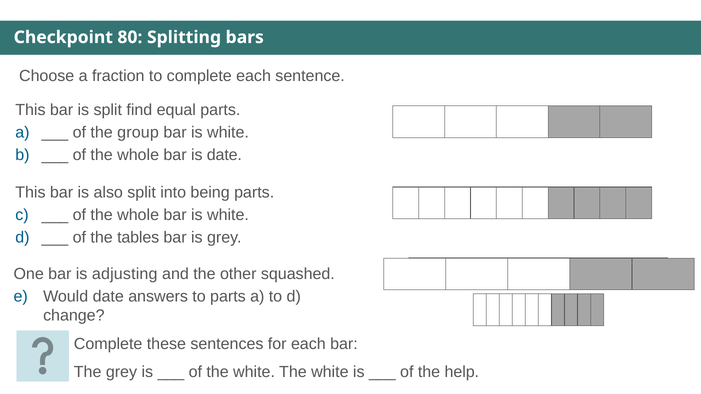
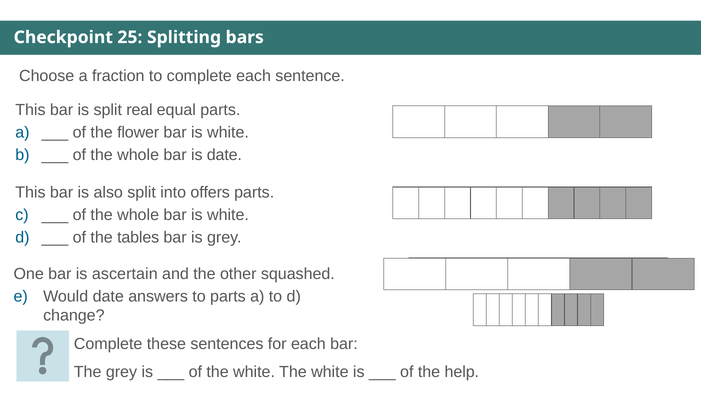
80: 80 -> 25
find: find -> real
group: group -> flower
being: being -> offers
adjusting: adjusting -> ascertain
